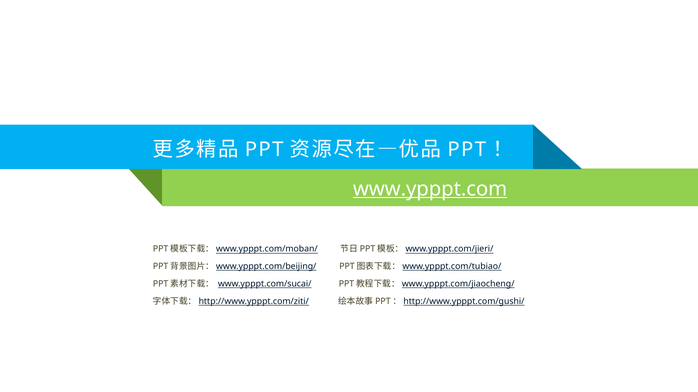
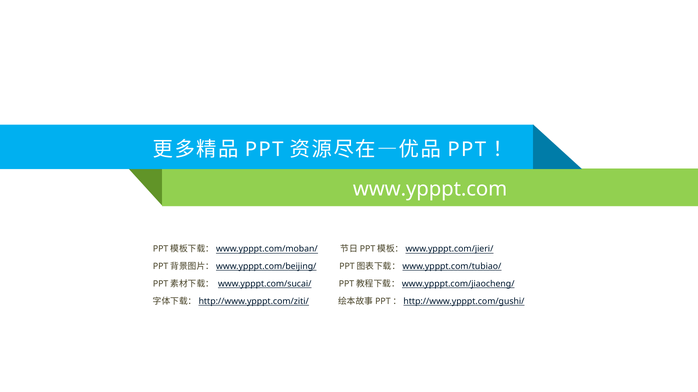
www.ypppt.com underline: present -> none
